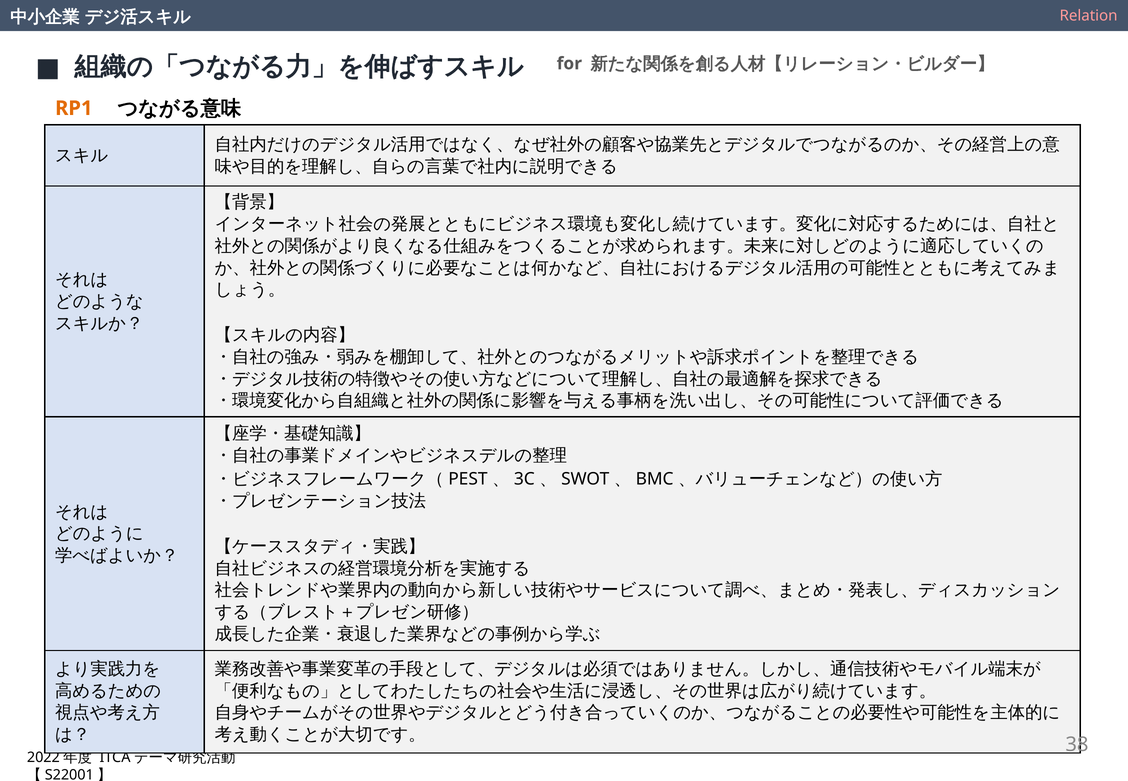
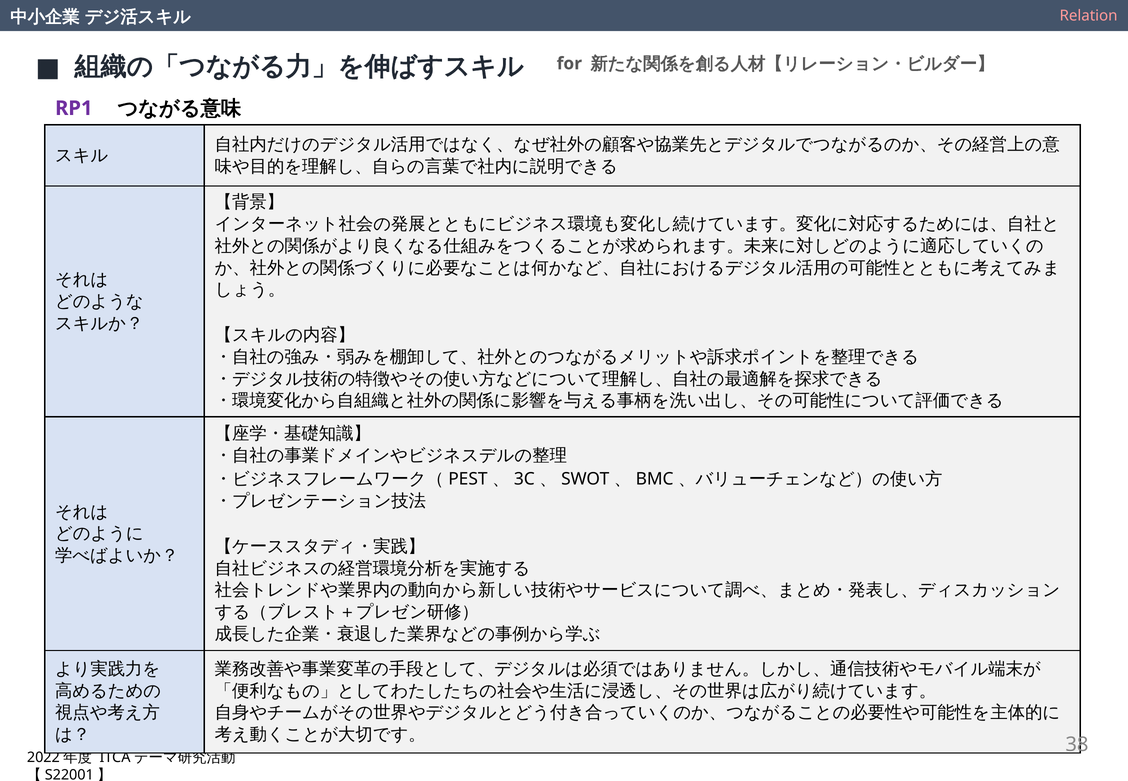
RP1 colour: orange -> purple
